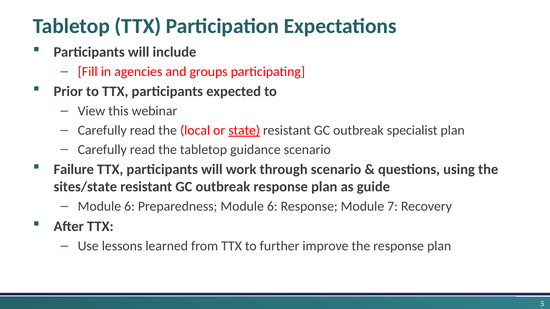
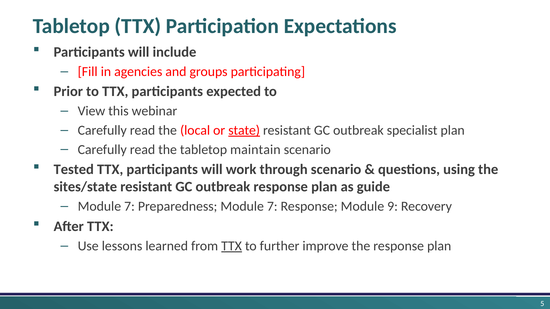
guidance: guidance -> maintain
Failure: Failure -> Tested
6 at (129, 207): 6 -> 7
Preparedness Module 6: 6 -> 7
7: 7 -> 9
TTX at (232, 246) underline: none -> present
